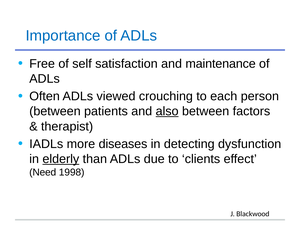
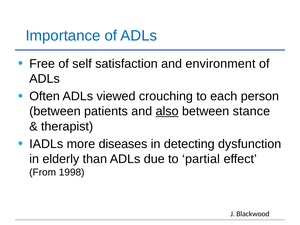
maintenance: maintenance -> environment
factors: factors -> stance
elderly underline: present -> none
clients: clients -> partial
Need: Need -> From
